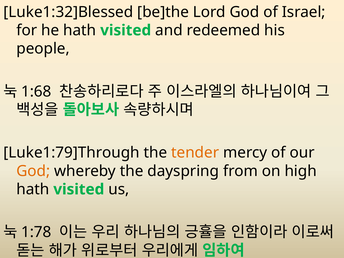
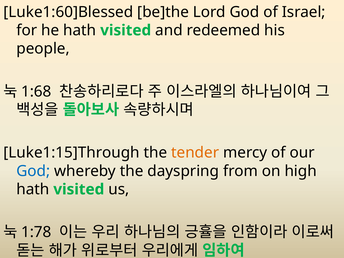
Luke1:32]Blessed: Luke1:32]Blessed -> Luke1:60]Blessed
Luke1:79]Through: Luke1:79]Through -> Luke1:15]Through
God at (33, 171) colour: orange -> blue
